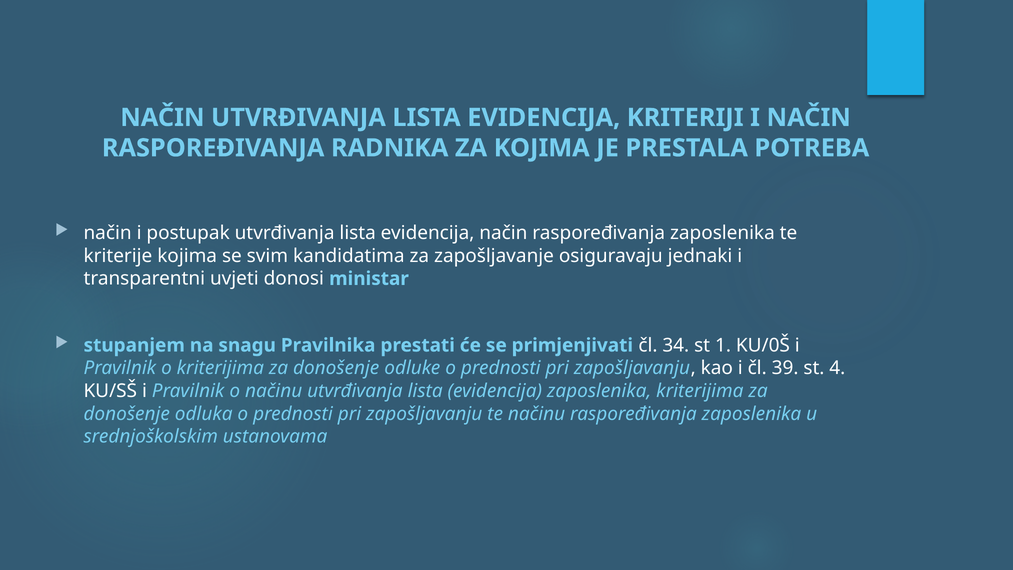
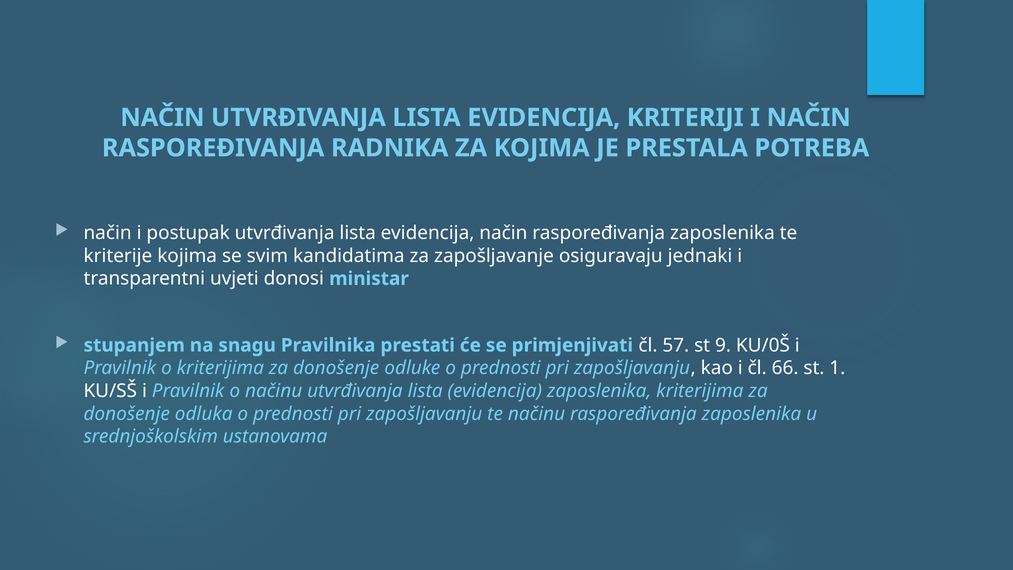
34: 34 -> 57
1: 1 -> 9
39: 39 -> 66
4: 4 -> 1
